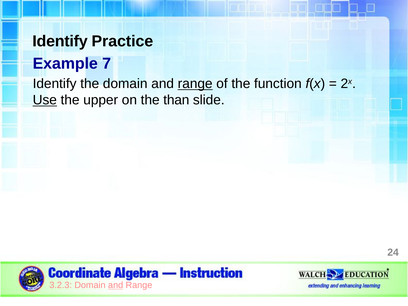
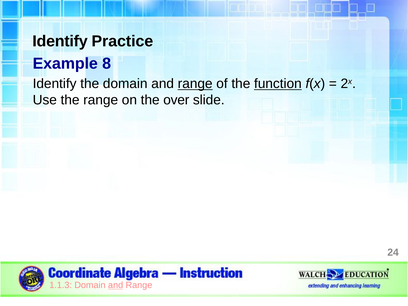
7: 7 -> 8
function underline: none -> present
Use underline: present -> none
the upper: upper -> range
than: than -> over
3.2.3: 3.2.3 -> 1.1.3
